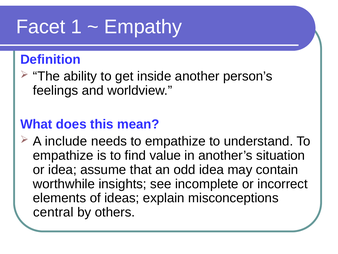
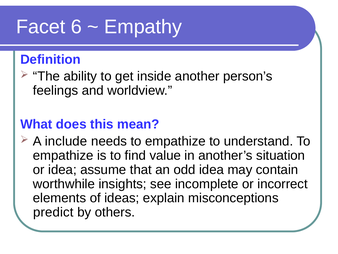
1: 1 -> 6
central: central -> predict
